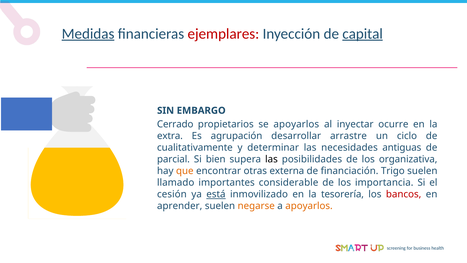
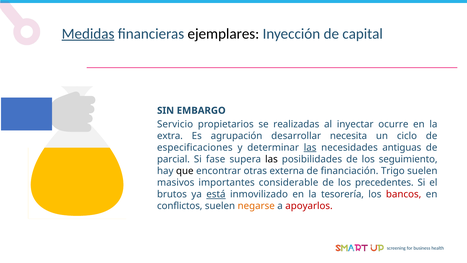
ejemplares colour: red -> black
capital underline: present -> none
Cerrado: Cerrado -> Servicio
se apoyarlos: apoyarlos -> realizadas
arrastre: arrastre -> necesita
cualitativamente: cualitativamente -> especificaciones
las at (310, 147) underline: none -> present
bien: bien -> fase
organizativa: organizativa -> seguimiento
que colour: orange -> black
llamado: llamado -> masivos
importancia: importancia -> precedentes
cesión: cesión -> brutos
aprender: aprender -> conflictos
apoyarlos at (309, 206) colour: orange -> red
